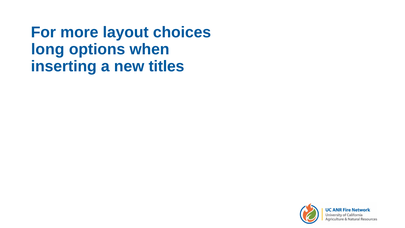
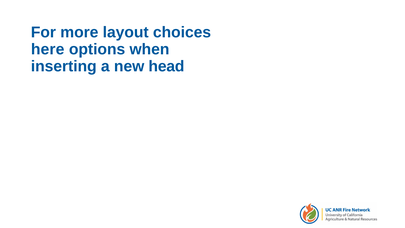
long: long -> here
titles: titles -> head
